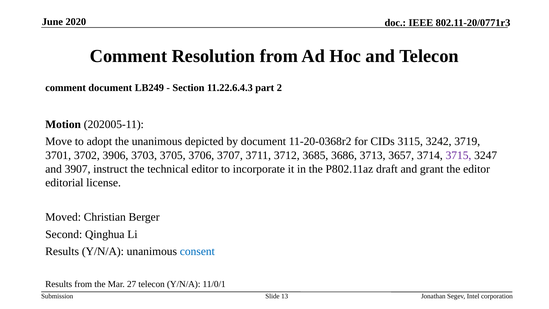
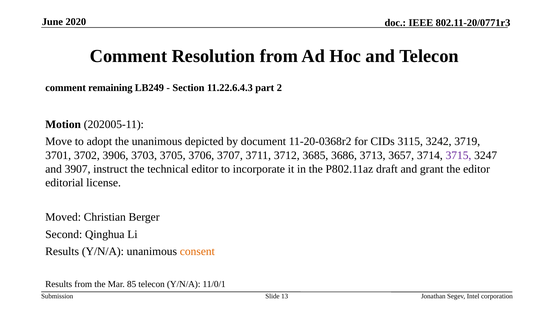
comment document: document -> remaining
consent colour: blue -> orange
27: 27 -> 85
